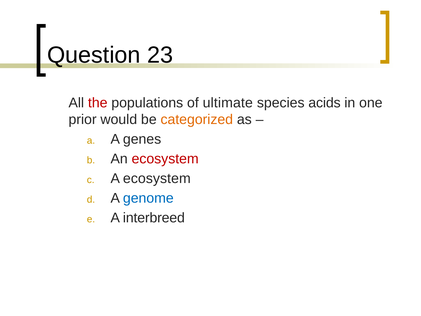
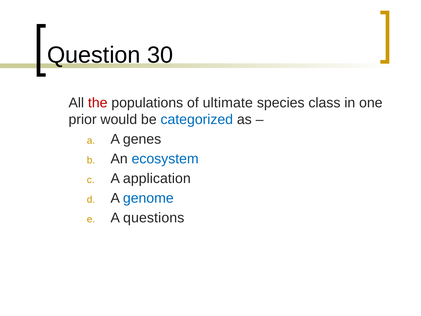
23: 23 -> 30
acids: acids -> class
categorized colour: orange -> blue
ecosystem at (165, 159) colour: red -> blue
A ecosystem: ecosystem -> application
interbreed: interbreed -> questions
